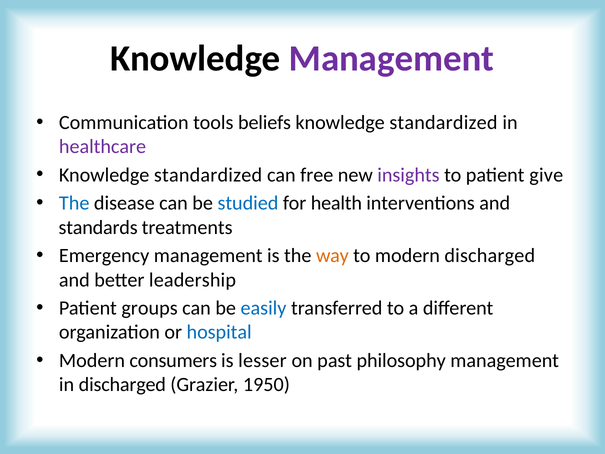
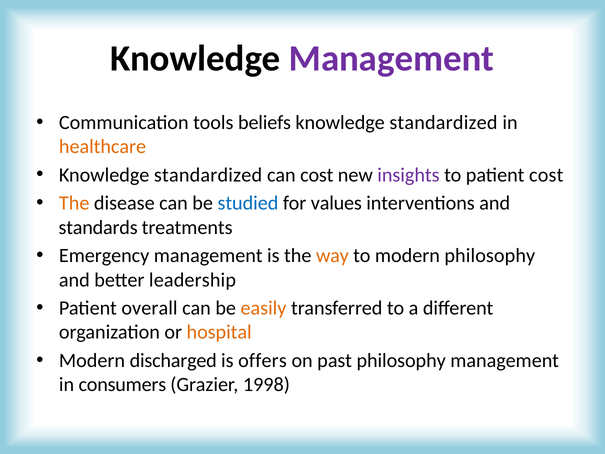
healthcare colour: purple -> orange
can free: free -> cost
patient give: give -> cost
The at (74, 203) colour: blue -> orange
health: health -> values
modern discharged: discharged -> philosophy
groups: groups -> overall
easily colour: blue -> orange
hospital colour: blue -> orange
consumers: consumers -> discharged
lesser: lesser -> offers
in discharged: discharged -> consumers
1950: 1950 -> 1998
